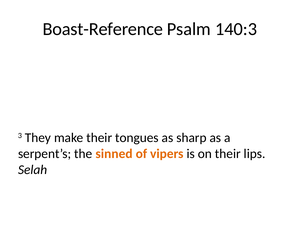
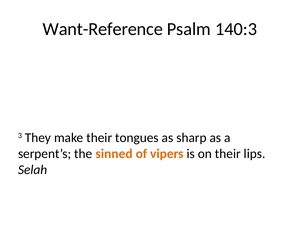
Boast-Reference: Boast-Reference -> Want-Reference
